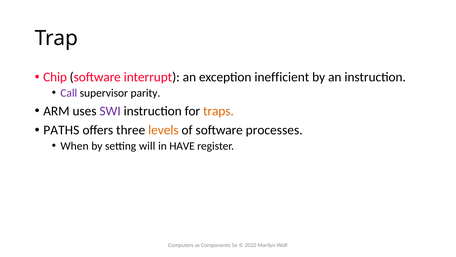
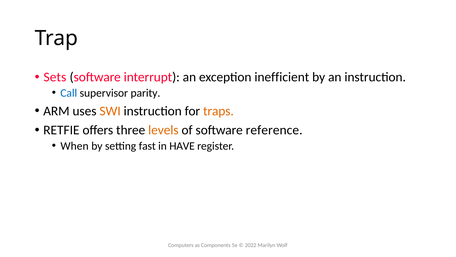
Chip: Chip -> Sets
Call colour: purple -> blue
SWI colour: purple -> orange
PATHS: PATHS -> RETFIE
processes: processes -> reference
will: will -> fast
